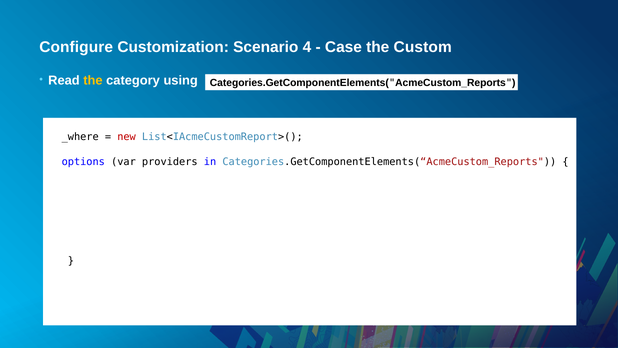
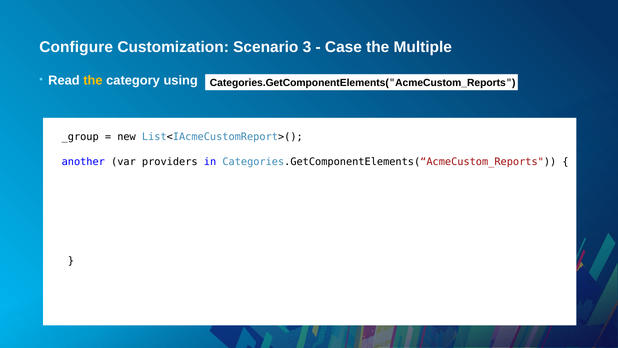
4: 4 -> 3
Custom: Custom -> Multiple
_where: _where -> _group
new colour: red -> black
options: options -> another
